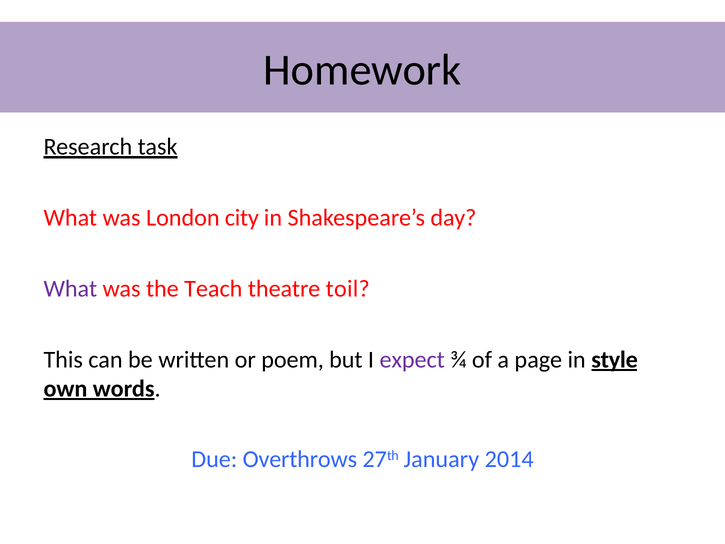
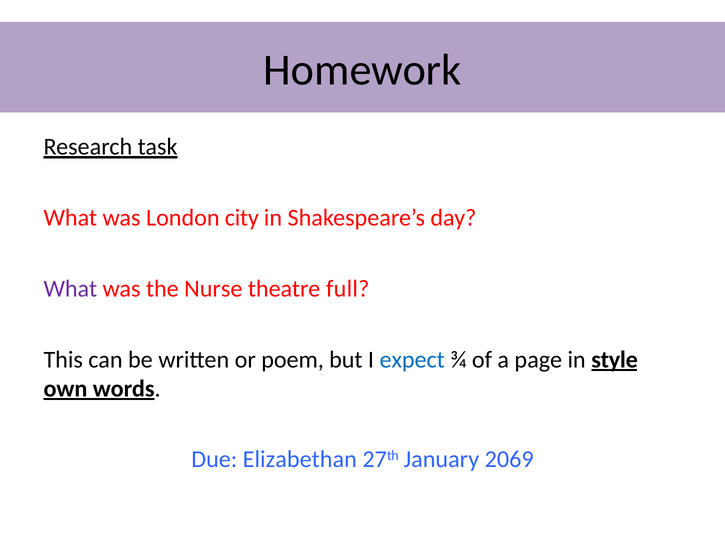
Teach: Teach -> Nurse
toil: toil -> full
expect colour: purple -> blue
Overthrows: Overthrows -> Elizabethan
2014: 2014 -> 2069
